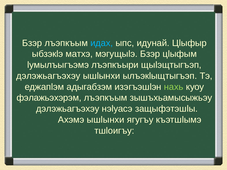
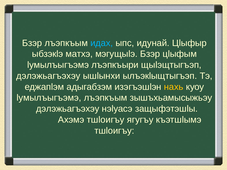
нахь colour: light green -> yellow
фэлажьэхэрэм at (49, 98): фэлажьэхэрэм -> lумылъыгъэмэ
Ахэмэ ышlынхи: ышlынхи -> тшlоигъу
